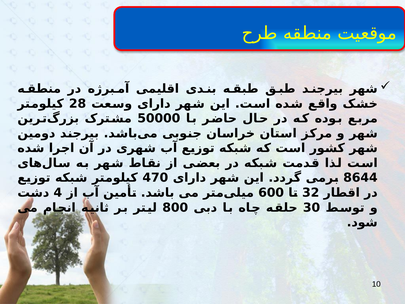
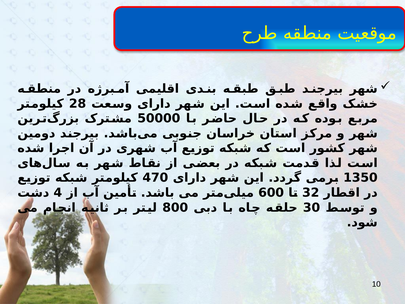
8644: 8644 -> 1350
